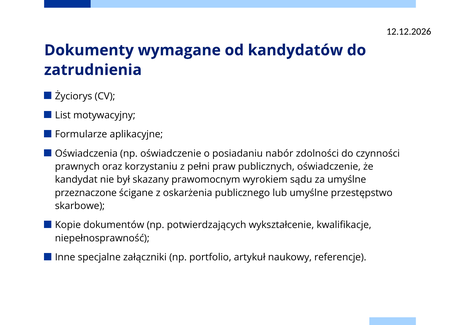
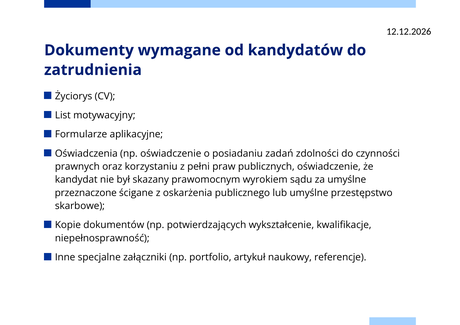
nabór: nabór -> zadań
